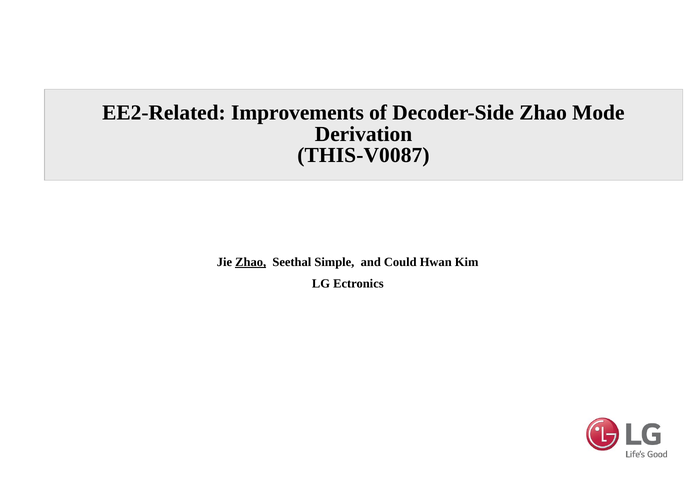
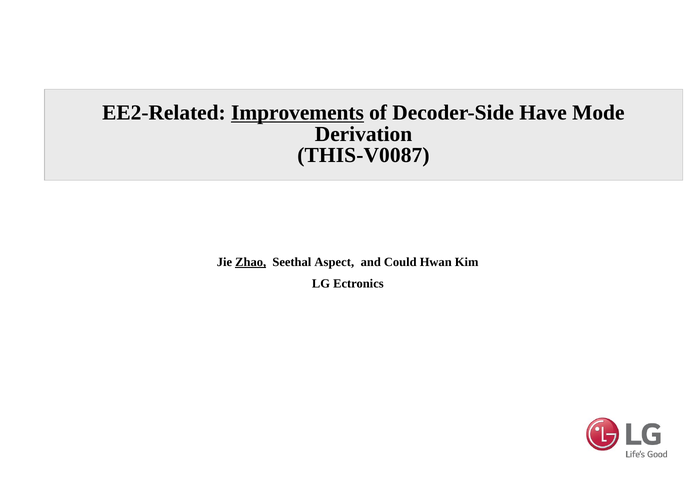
Improvements underline: none -> present
Decoder-Side Zhao: Zhao -> Have
Simple: Simple -> Aspect
